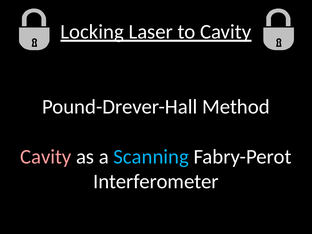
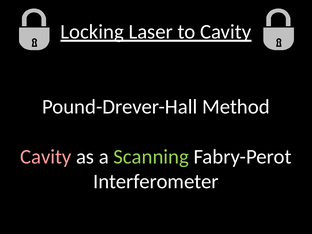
Scanning colour: light blue -> light green
